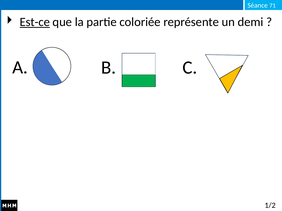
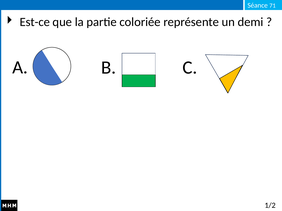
Est-ce underline: present -> none
